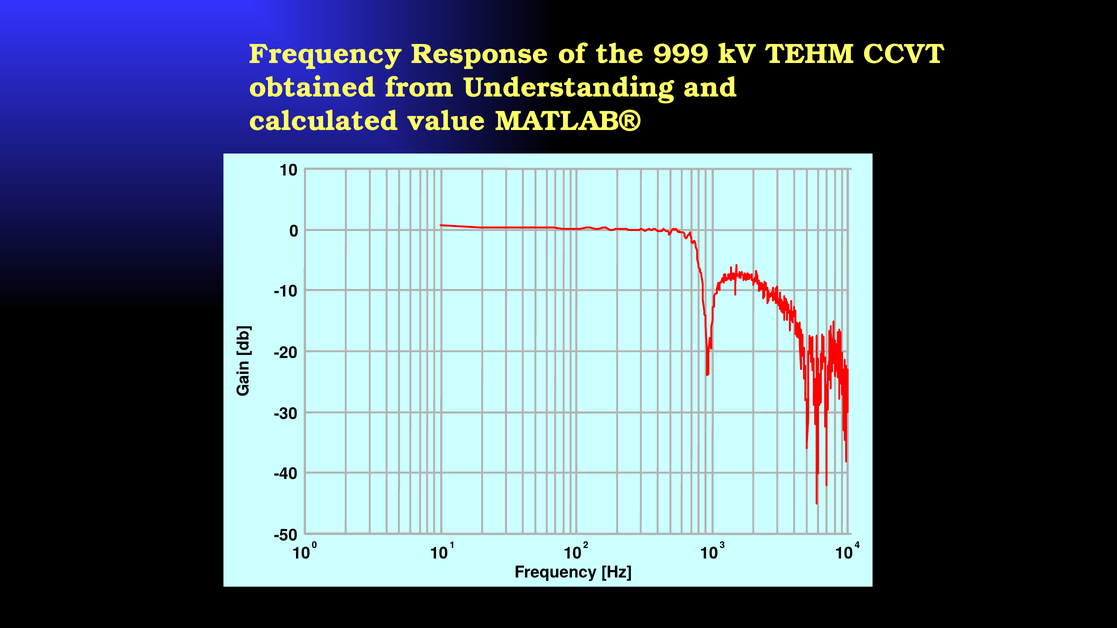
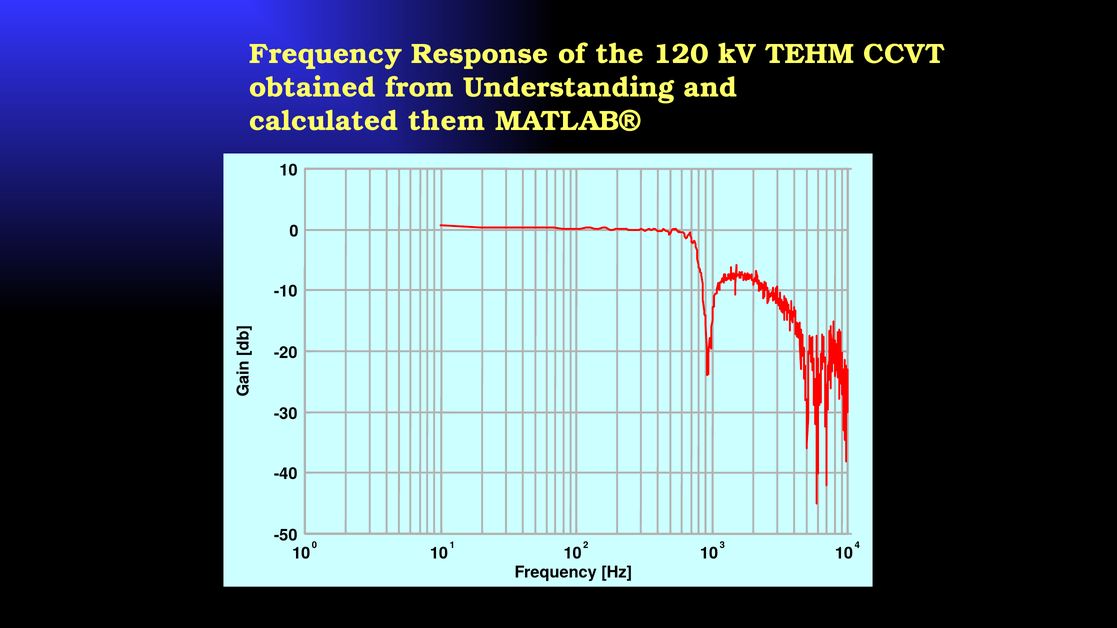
999: 999 -> 120
value: value -> them
